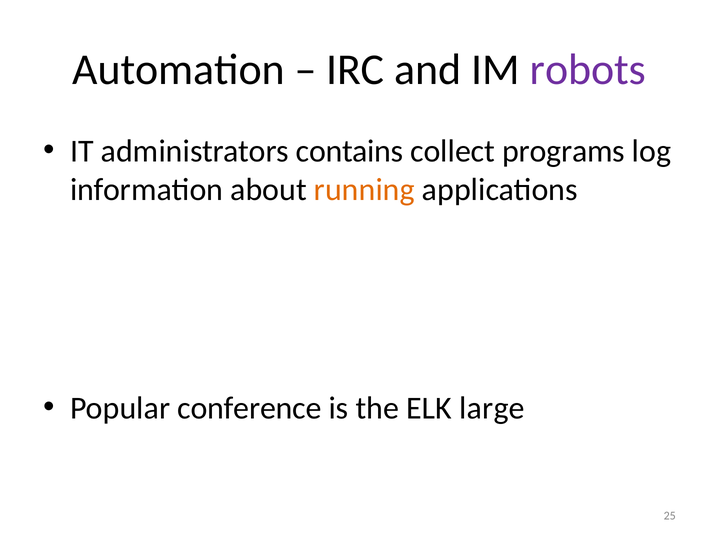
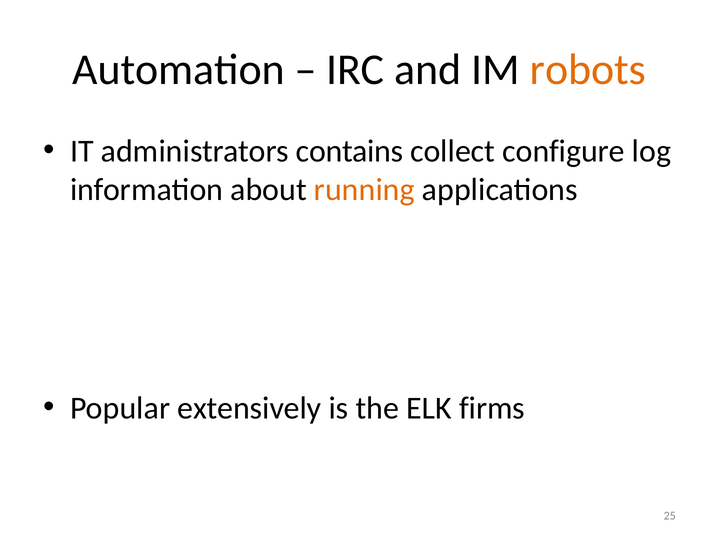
robots colour: purple -> orange
programs: programs -> configure
conference: conference -> extensively
large: large -> firms
